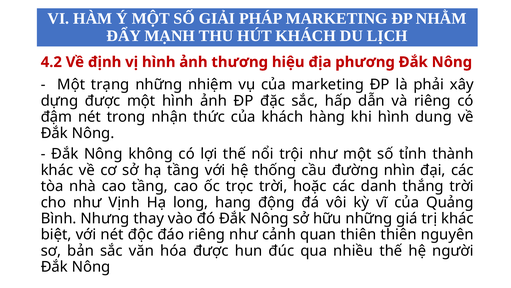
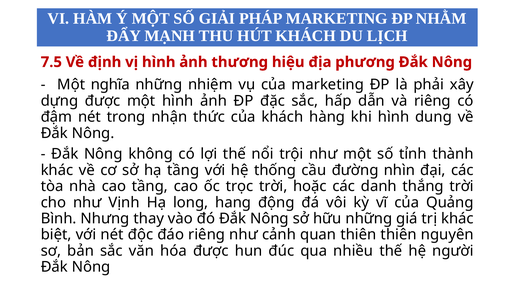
4.2: 4.2 -> 7.5
trạng: trạng -> nghĩa
